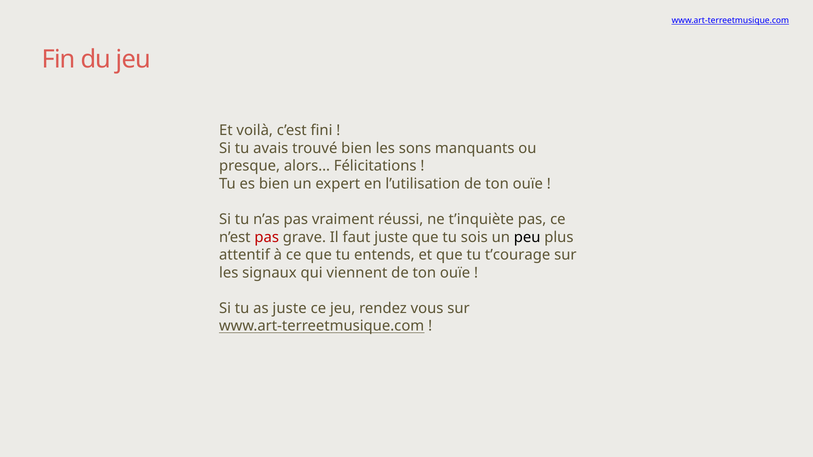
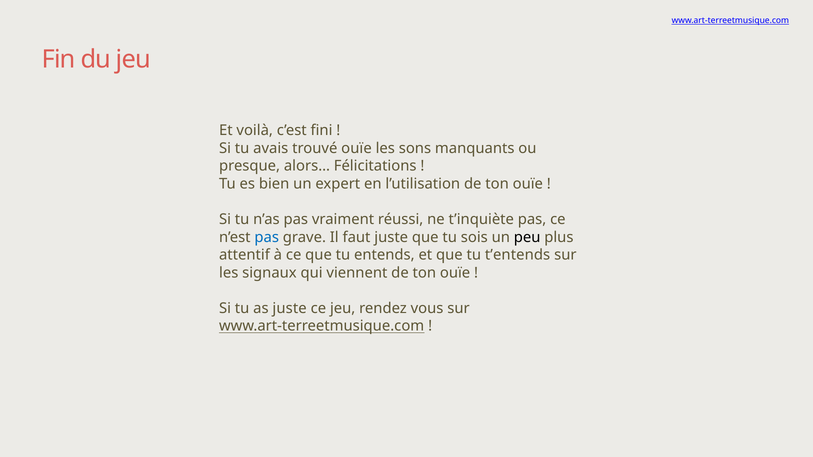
trouvé bien: bien -> ouïe
pas at (267, 237) colour: red -> blue
t’courage: t’courage -> t’entends
